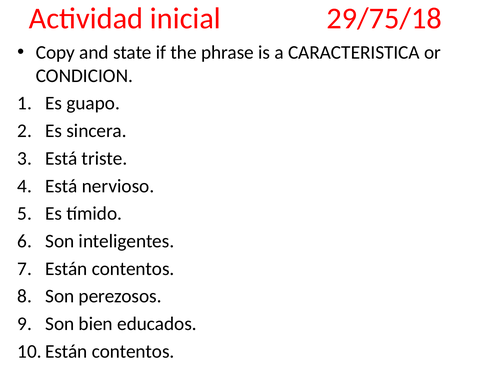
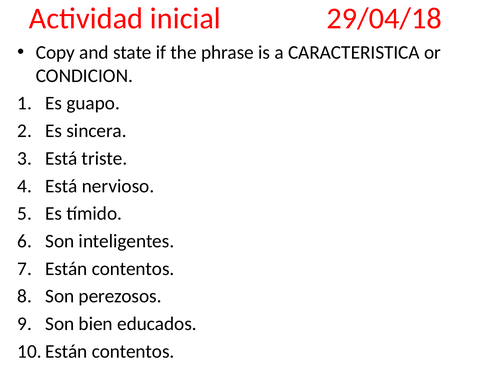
29/75/18: 29/75/18 -> 29/04/18
